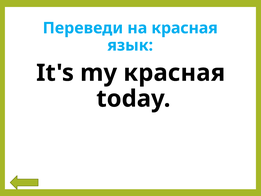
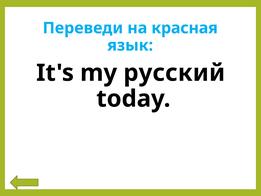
my красная: красная -> русский
